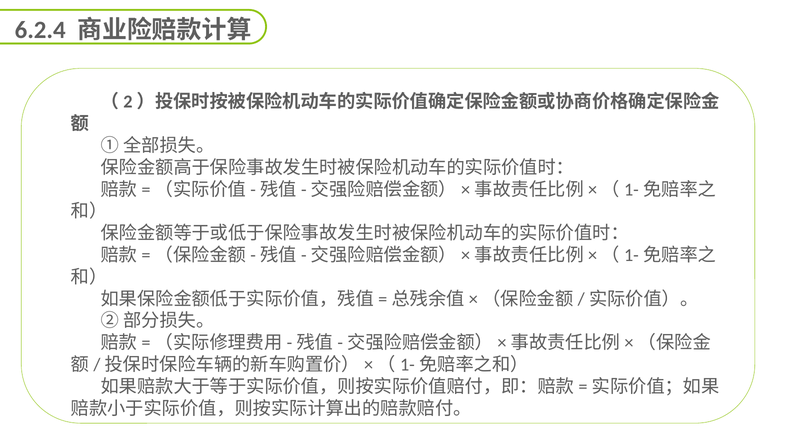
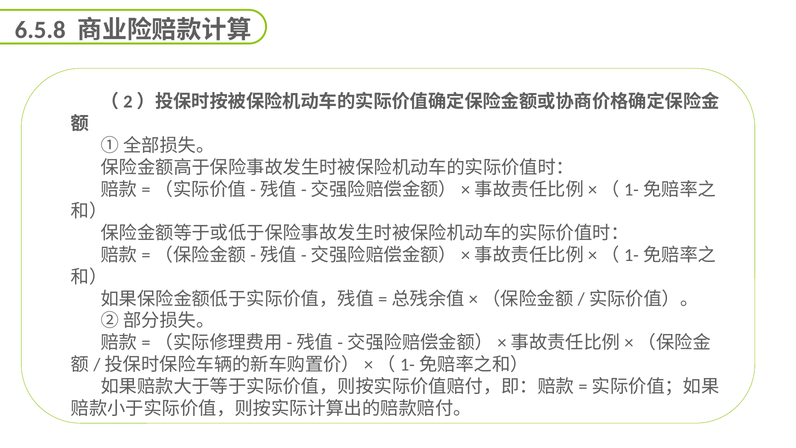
6.2.4: 6.2.4 -> 6.5.8
